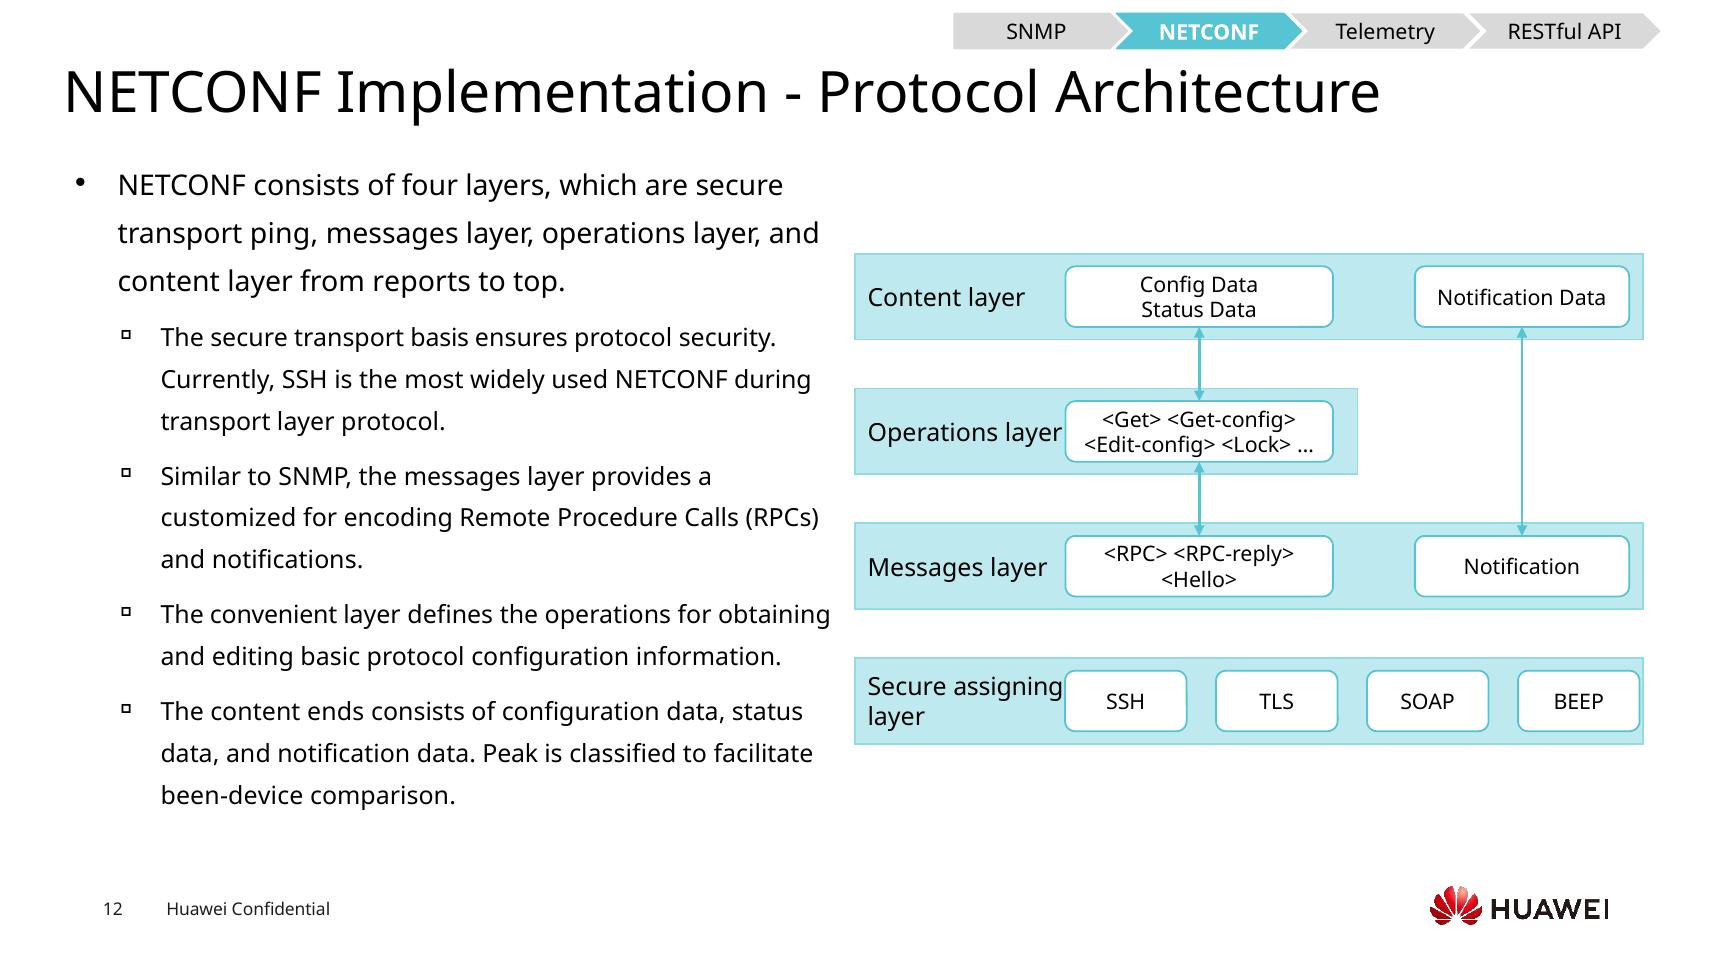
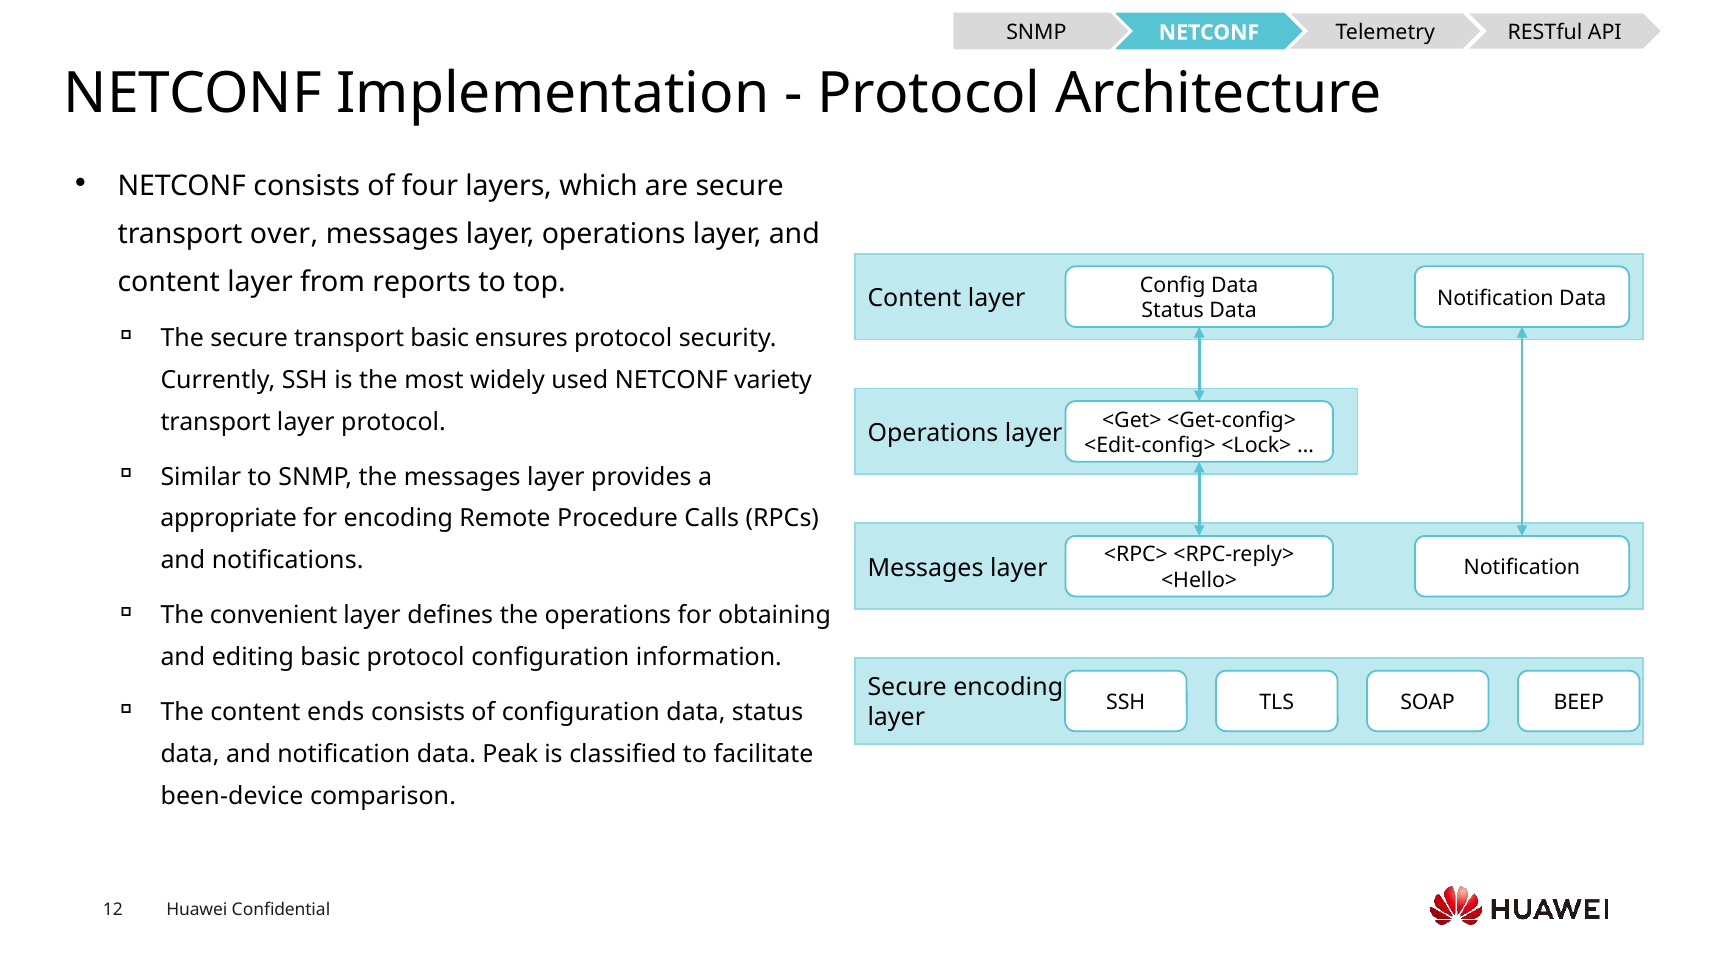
ping: ping -> over
transport basis: basis -> basic
during: during -> variety
customized: customized -> appropriate
Secure assigning: assigning -> encoding
